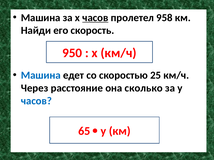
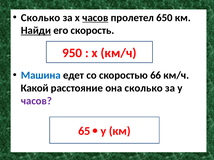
Машина at (41, 18): Машина -> Сколько
958: 958 -> 650
Найди underline: none -> present
25: 25 -> 66
Через: Через -> Какой
часов at (36, 101) colour: blue -> purple
